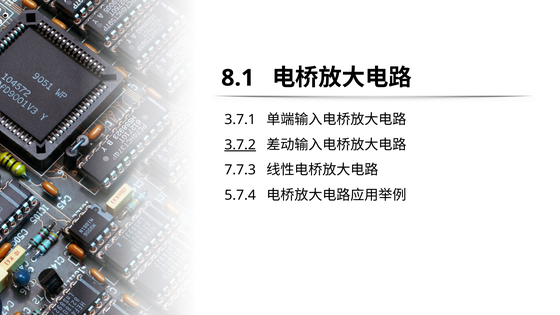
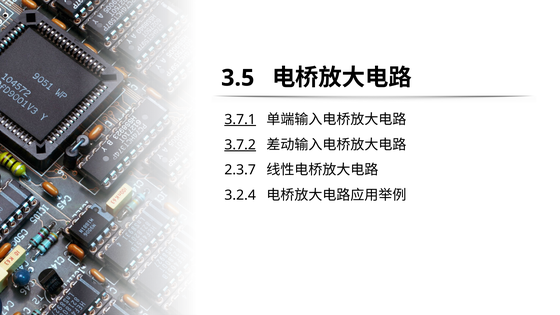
8.1: 8.1 -> 3.5
3.7.1 underline: none -> present
7.7.3: 7.7.3 -> 2.3.7
5.7.4: 5.7.4 -> 3.2.4
